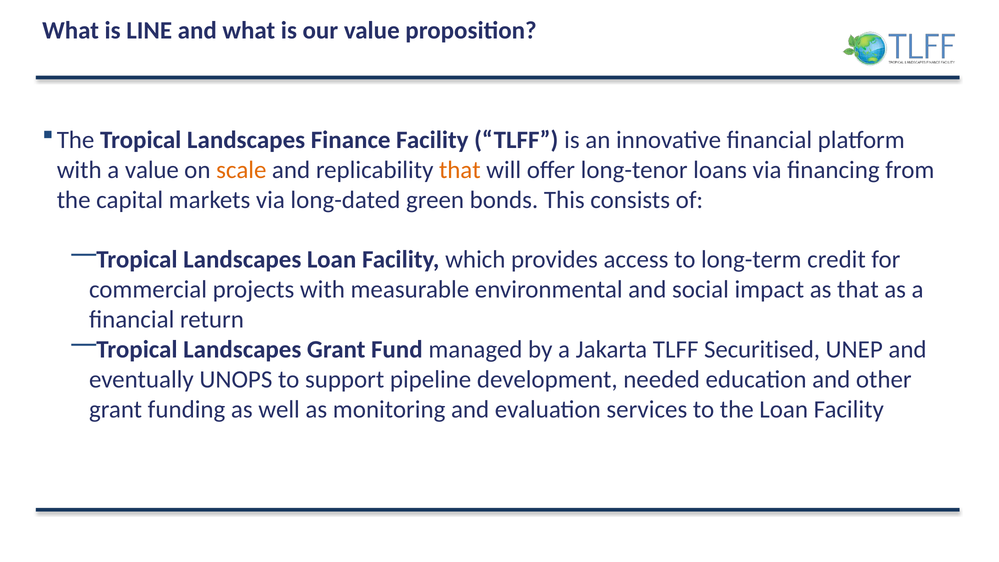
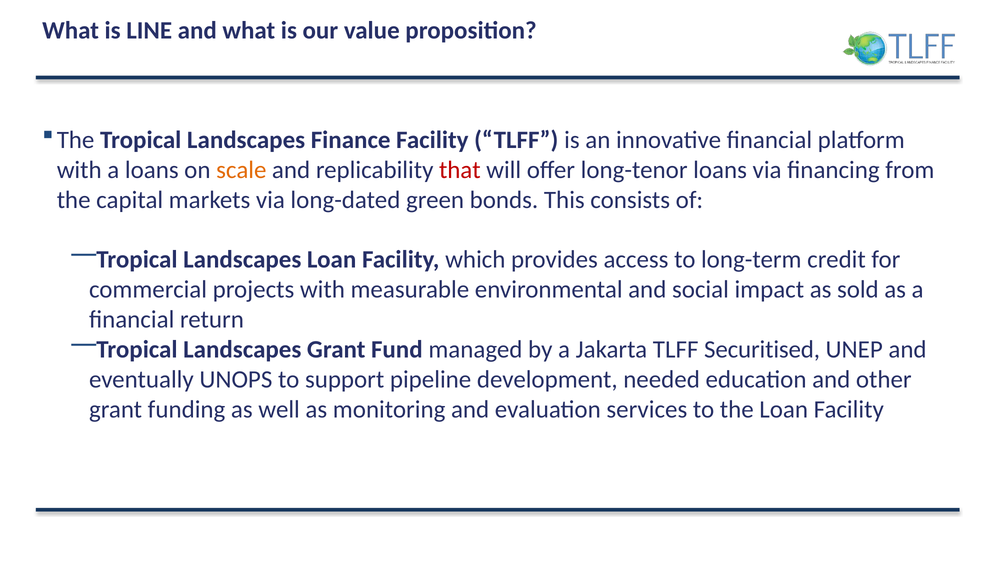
a value: value -> loans
that at (460, 170) colour: orange -> red
as that: that -> sold
